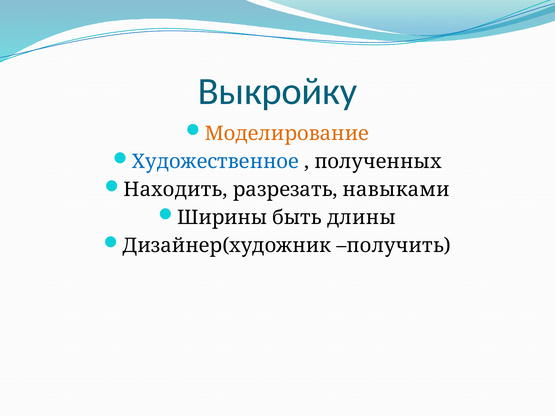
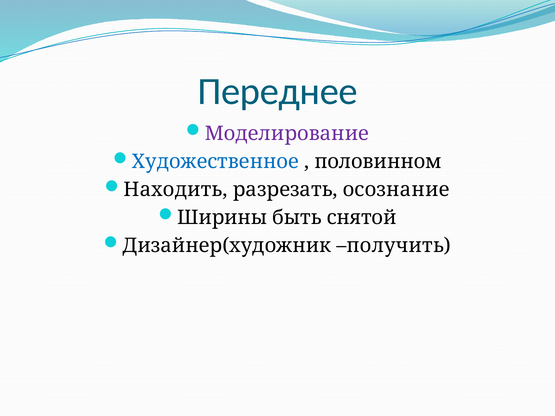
Выкройку: Выкройку -> Переднее
Моделирование colour: orange -> purple
полученных: полученных -> половинном
навыками: навыками -> осознание
длины: длины -> снятой
